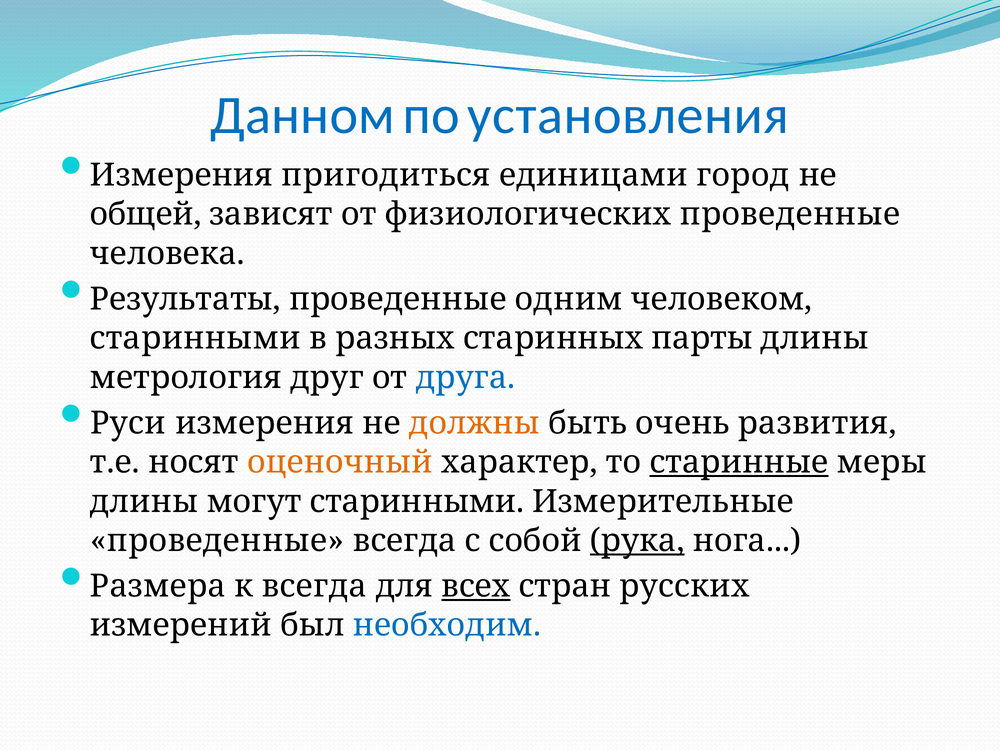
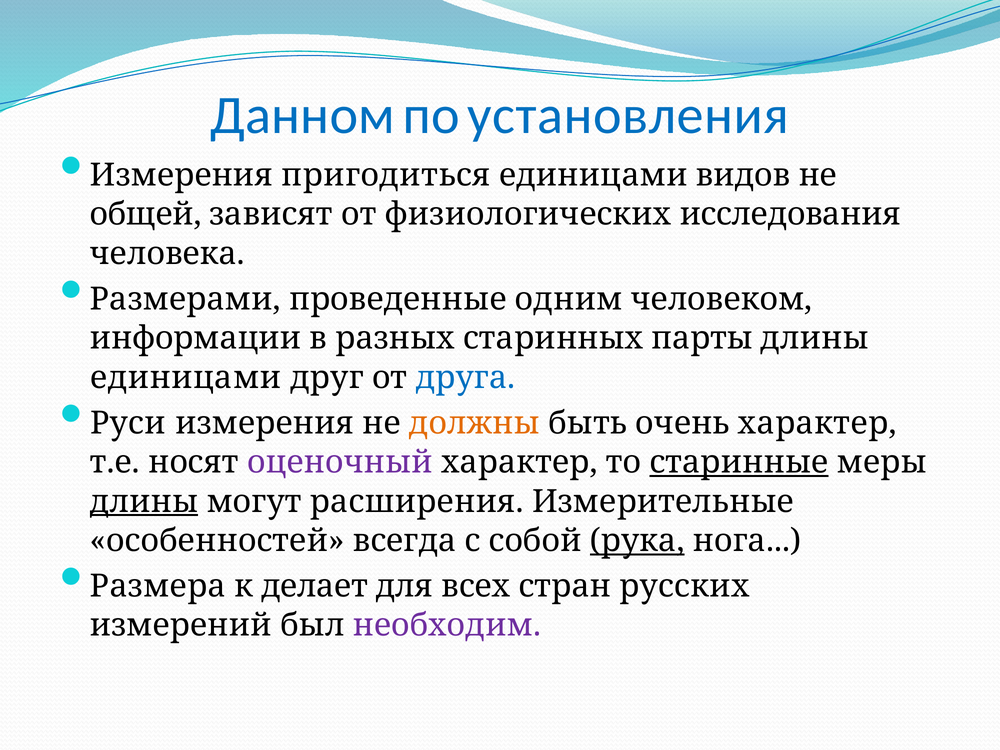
город: город -> видов
физиологических проведенные: проведенные -> исследования
Результаты: Результаты -> Размерами
старинными at (195, 338): старинными -> информации
метрология at (186, 377): метрология -> единицами
очень развития: развития -> характер
оценочный colour: orange -> purple
длины at (144, 501) underline: none -> present
могут старинными: старинными -> расширения
проведенные at (217, 541): проведенные -> особенностей
к всегда: всегда -> делает
всех underline: present -> none
необходим colour: blue -> purple
